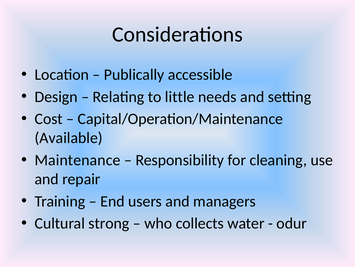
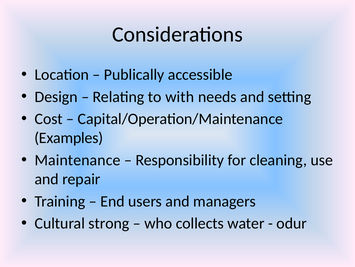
little: little -> with
Available: Available -> Examples
